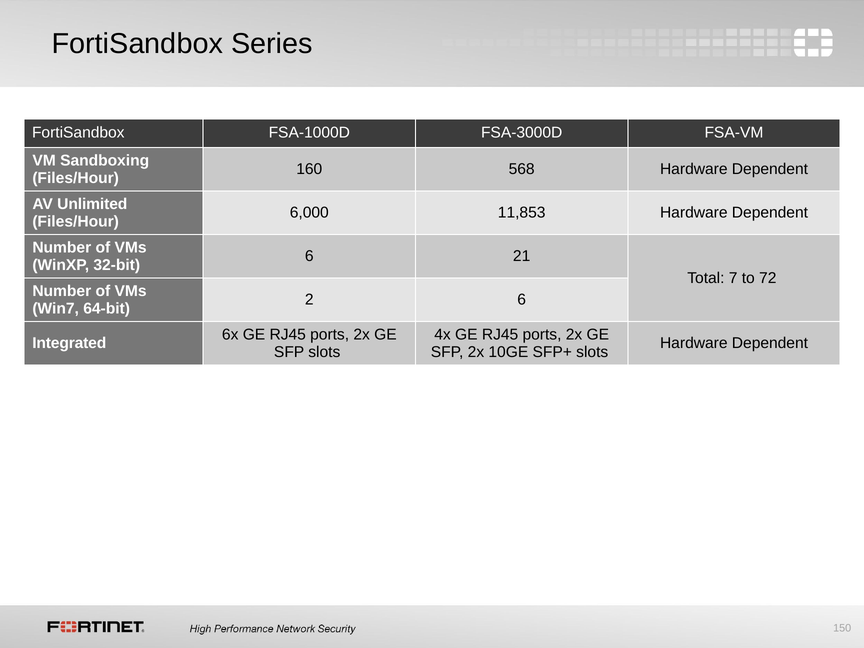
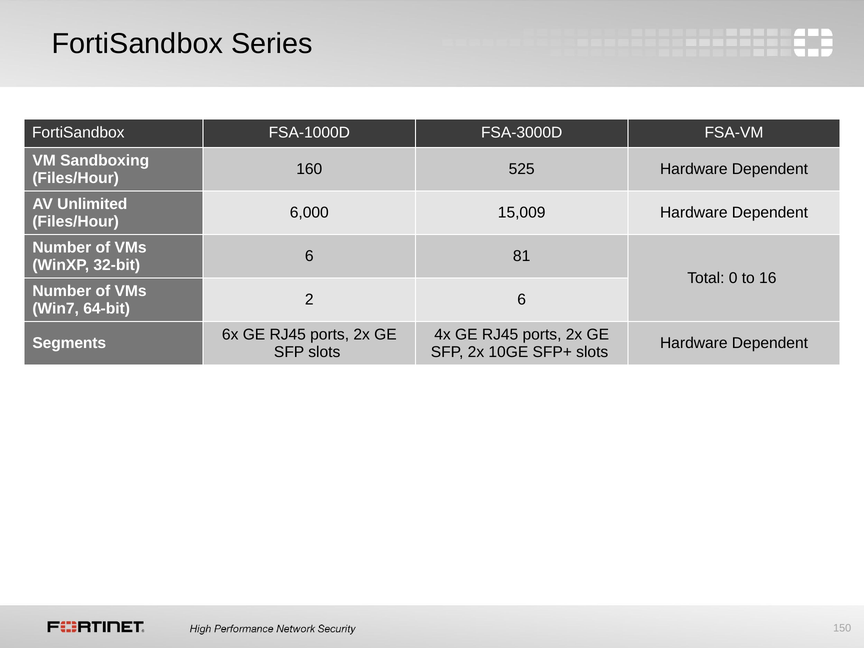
568: 568 -> 525
11,853: 11,853 -> 15,009
21: 21 -> 81
7: 7 -> 0
72: 72 -> 16
Integrated: Integrated -> Segments
